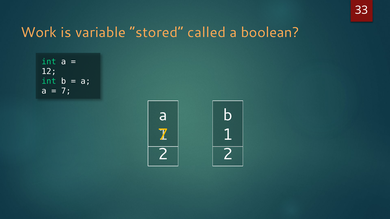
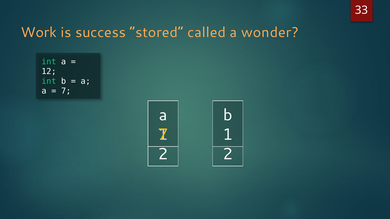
variable: variable -> success
boolean: boolean -> wonder
